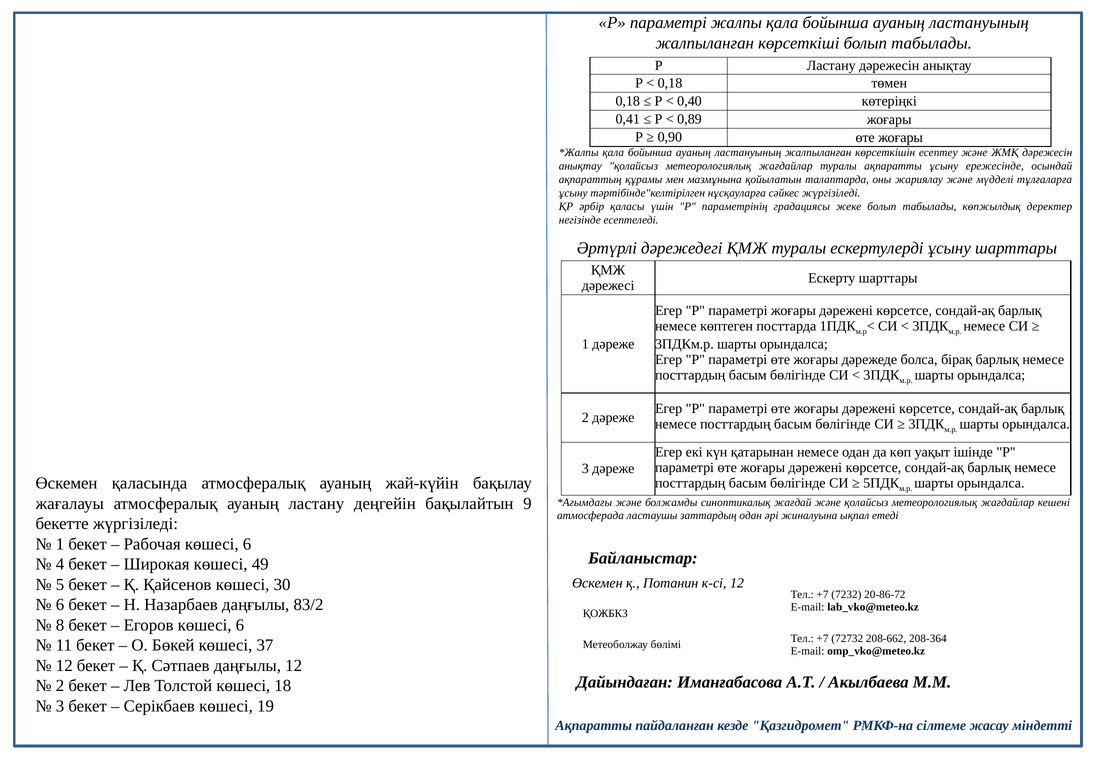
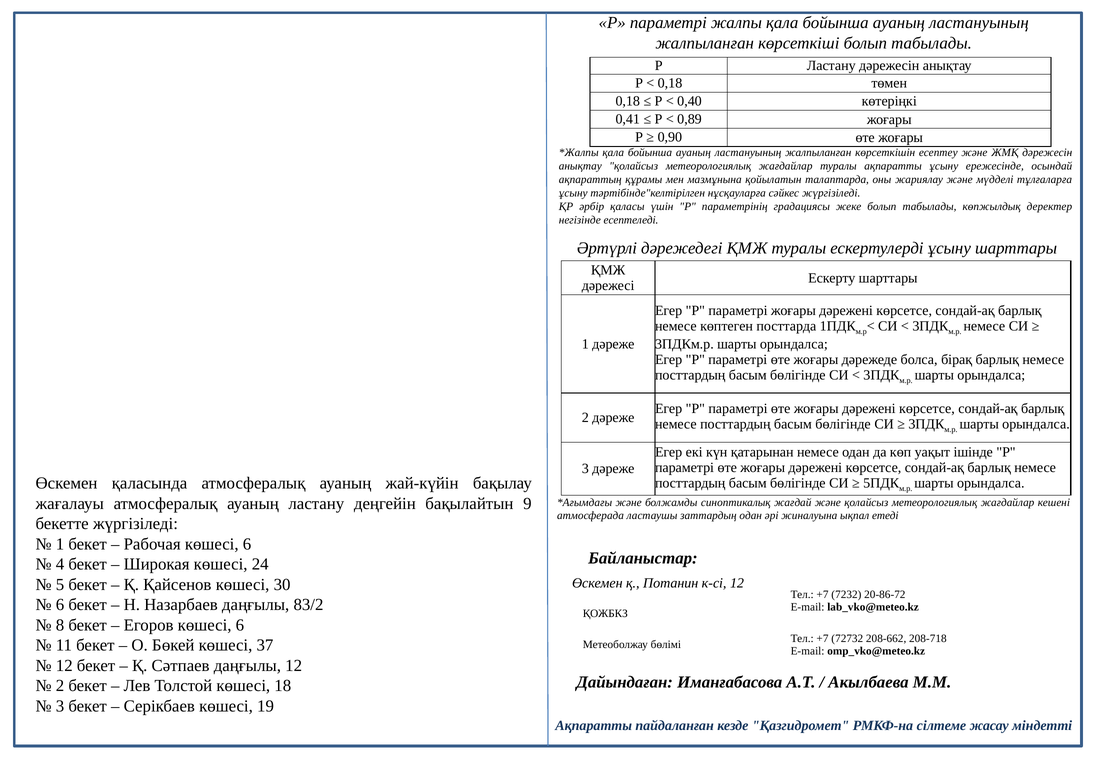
49: 49 -> 24
208-364: 208-364 -> 208-718
